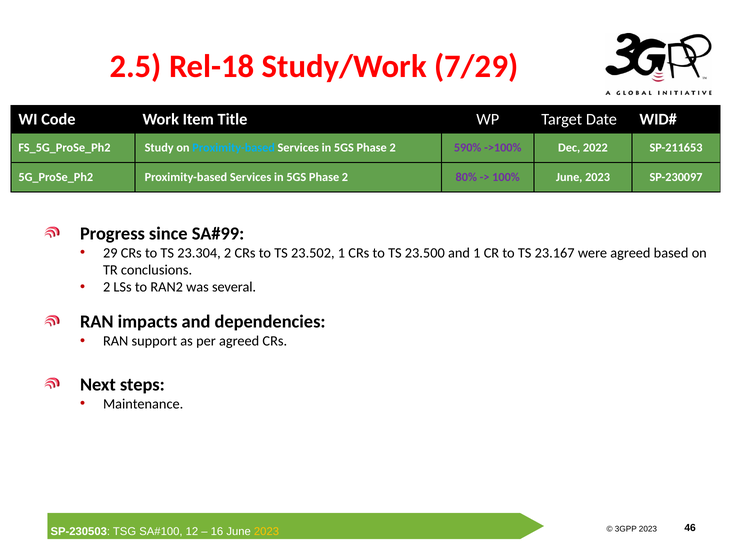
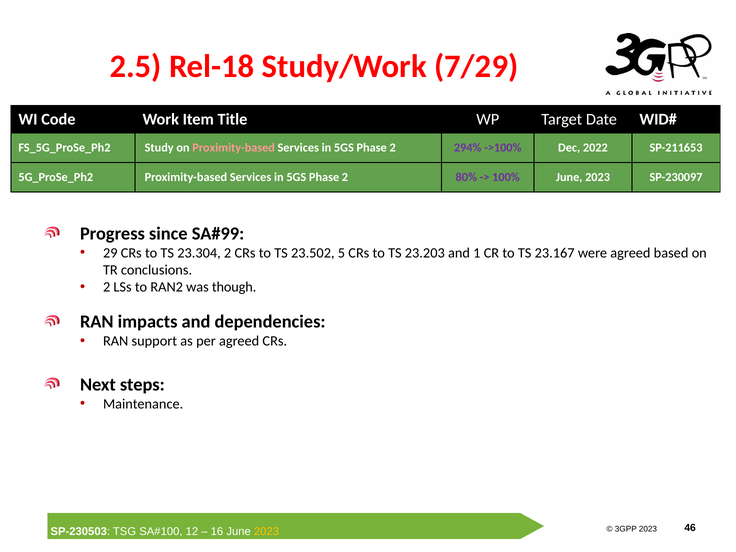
Proximity-based at (234, 148) colour: light blue -> pink
590%: 590% -> 294%
23.502 1: 1 -> 5
23.500: 23.500 -> 23.203
several: several -> though
